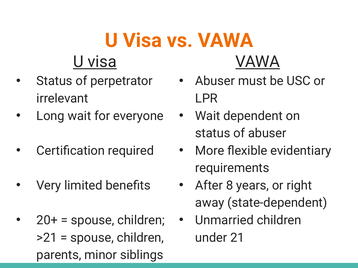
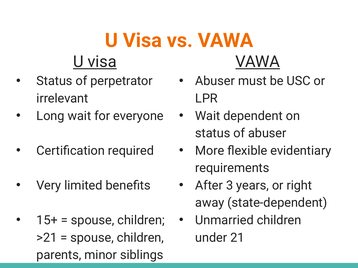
8: 8 -> 3
20+: 20+ -> 15+
